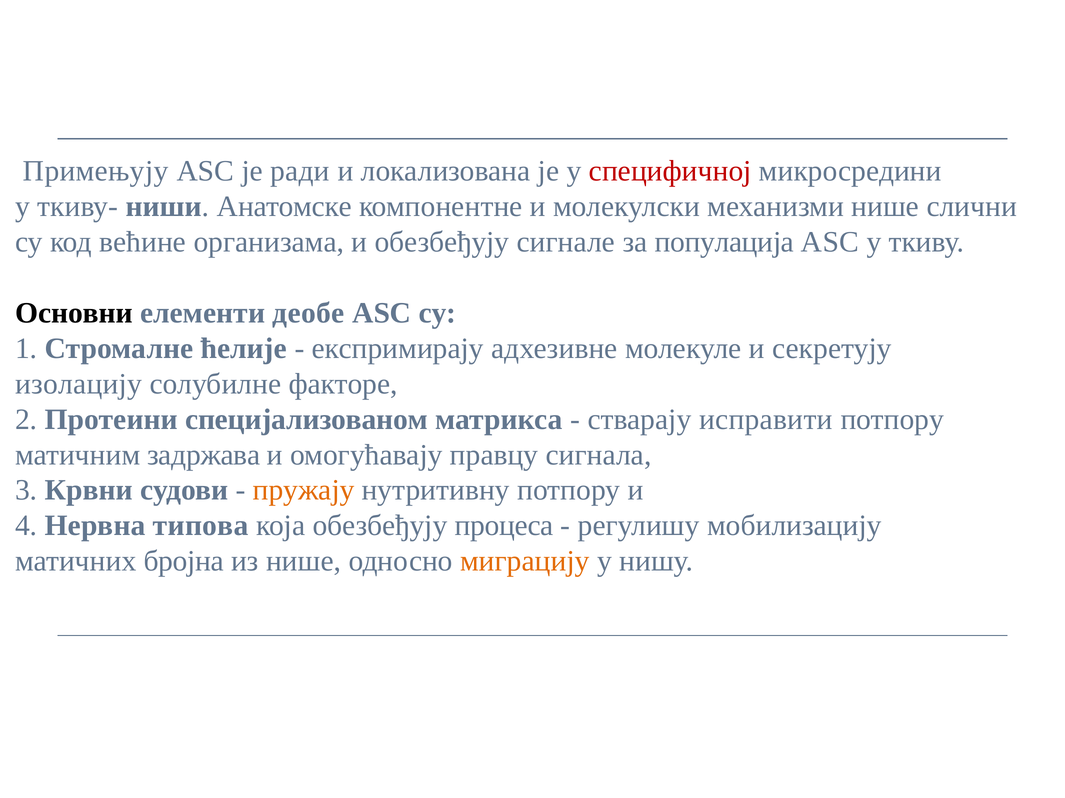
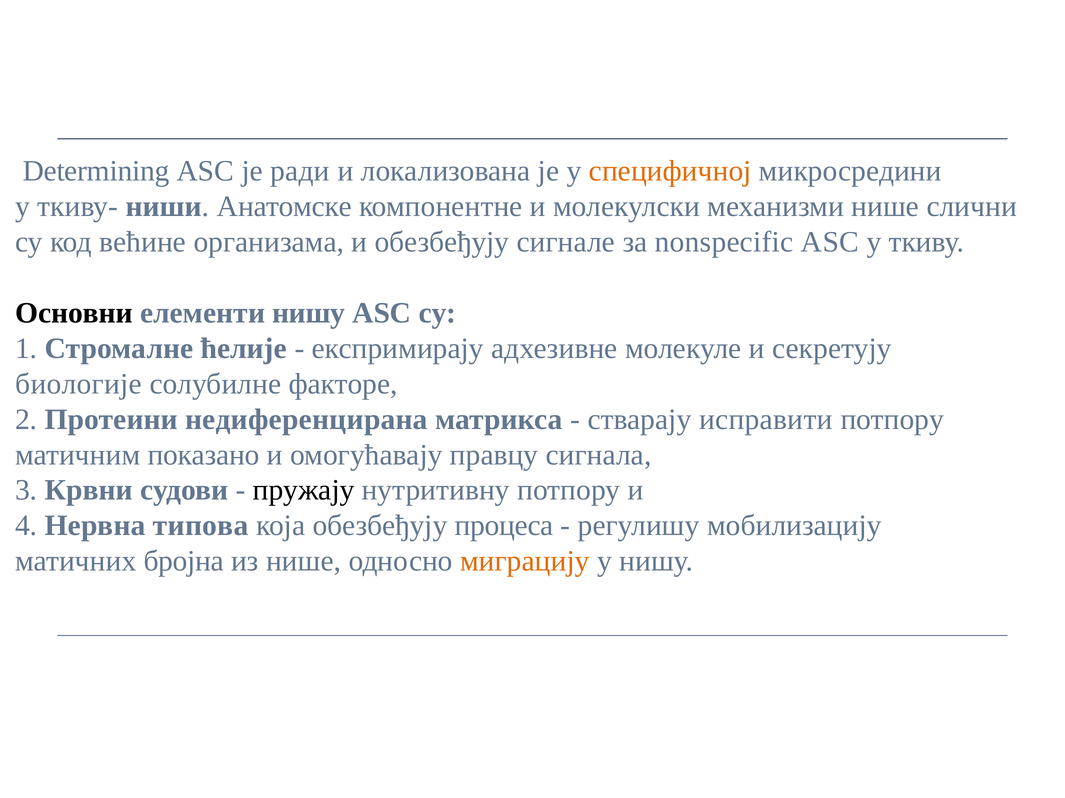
Примењују: Примењују -> Determining
специфичној colour: red -> orange
популација: популација -> nonspecific
елементи деобе: деобе -> нишу
изолацију: изолацију -> биологије
специјализованом: специјализованом -> недиференцирана
задржава: задржава -> показано
пружају colour: orange -> black
